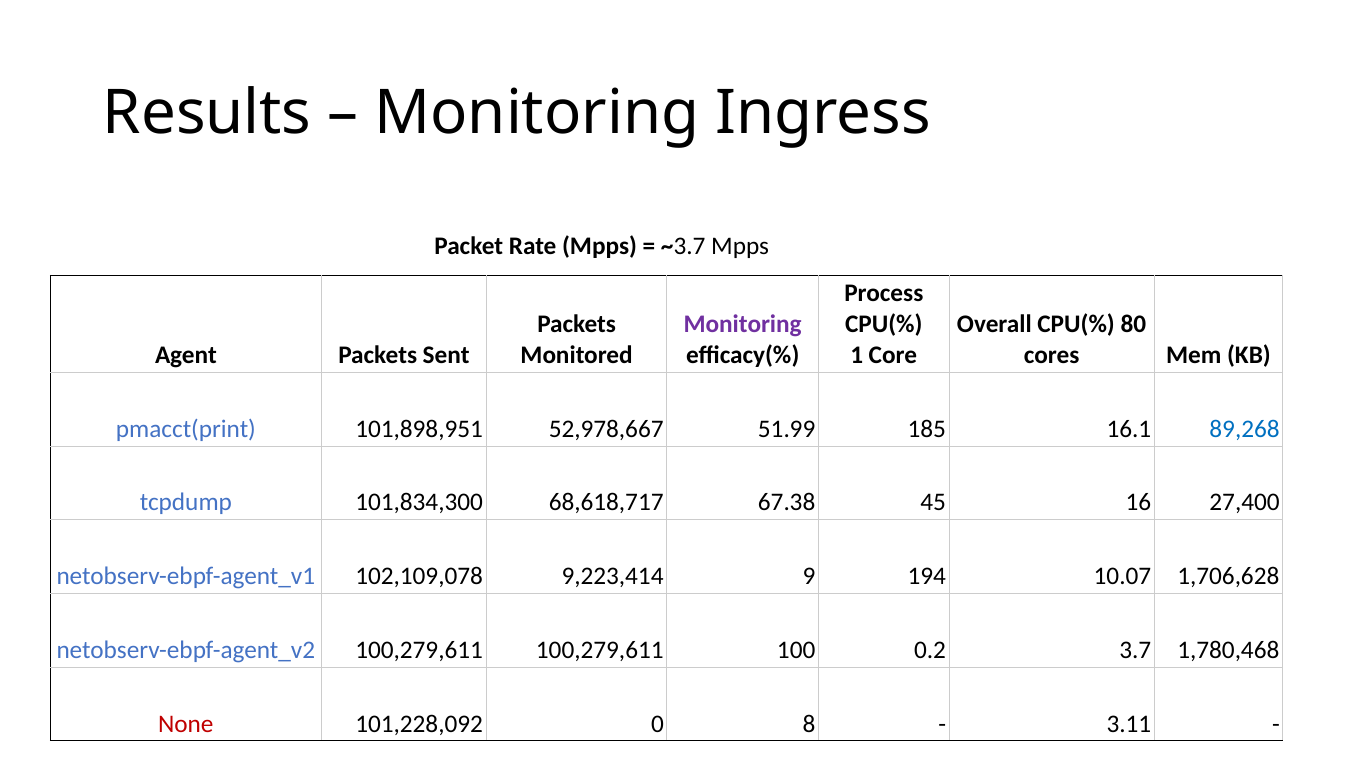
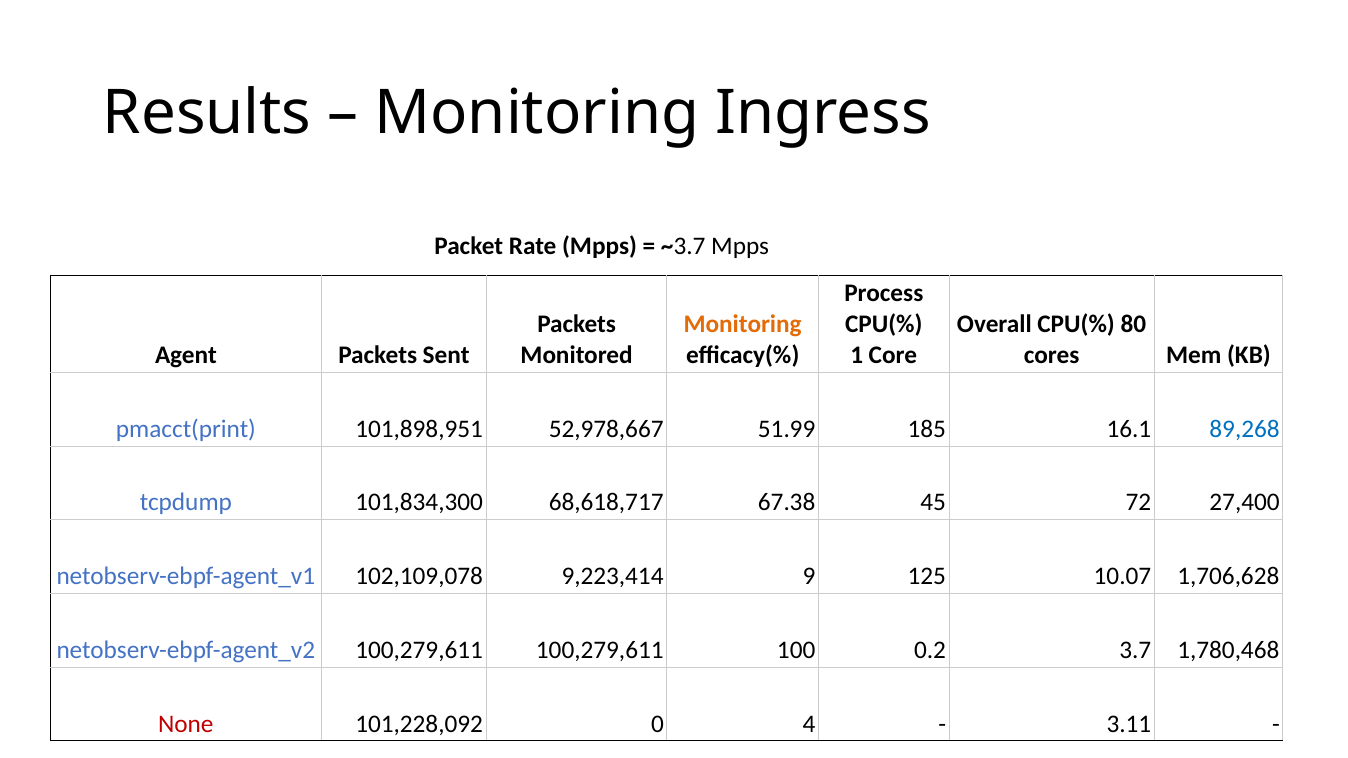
Monitoring at (743, 324) colour: purple -> orange
16: 16 -> 72
194: 194 -> 125
8: 8 -> 4
